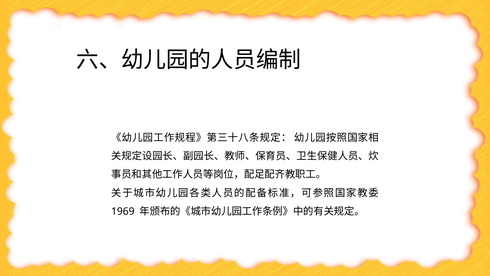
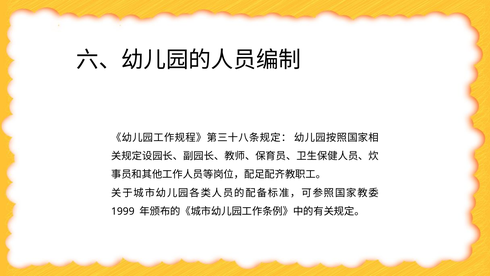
1969: 1969 -> 1999
